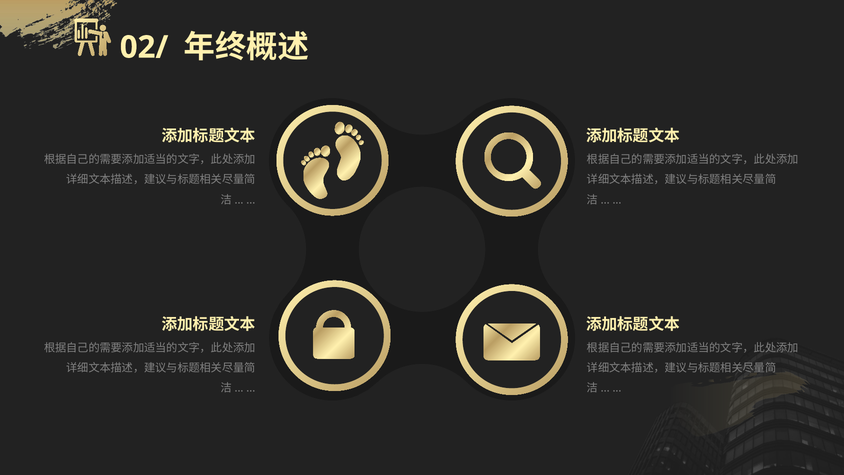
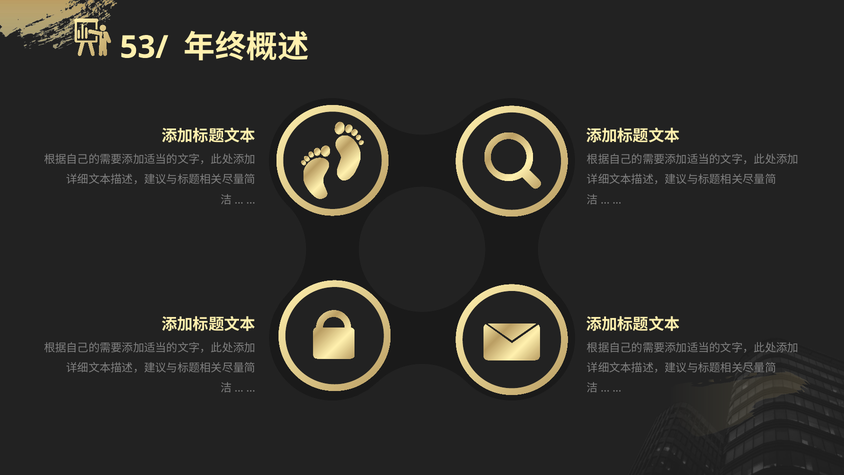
02/: 02/ -> 53/
